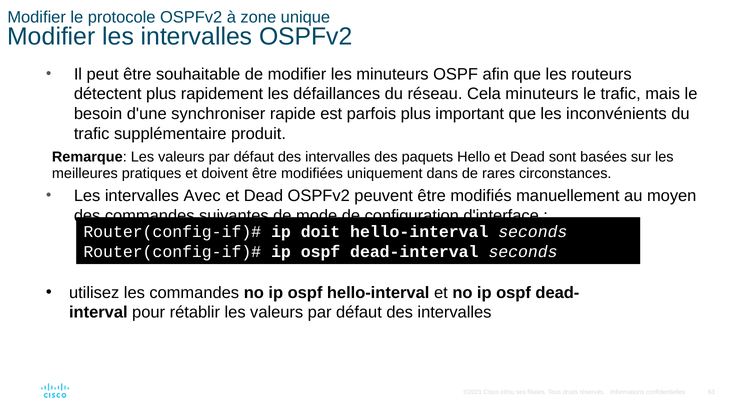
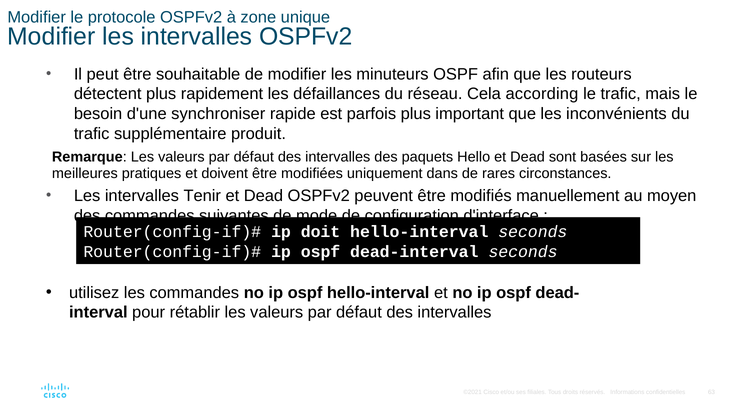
Cela minuteurs: minuteurs -> according
Avec: Avec -> Tenir
